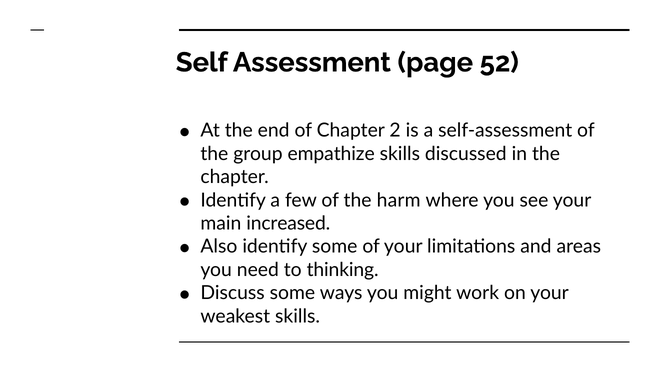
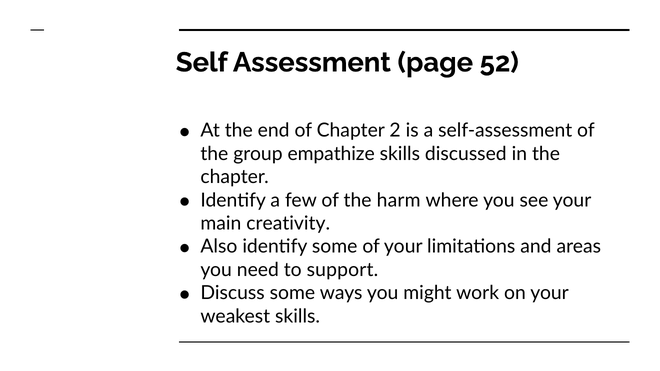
increased: increased -> creativity
thinking: thinking -> support
